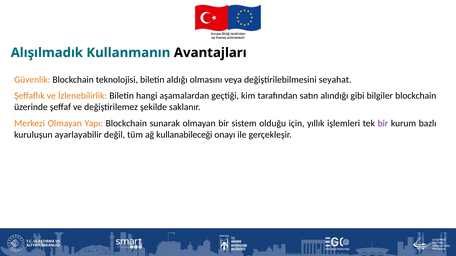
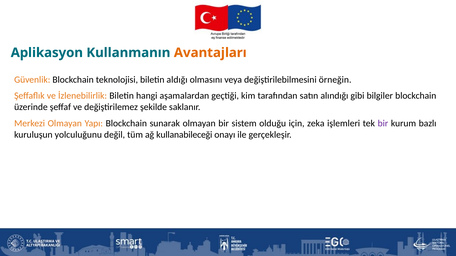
Alışılmadık: Alışılmadık -> Aplikasyon
Avantajları colour: black -> orange
seyahat: seyahat -> örneğin
yıllık: yıllık -> zeka
ayarlayabilir: ayarlayabilir -> yolculuğunu
